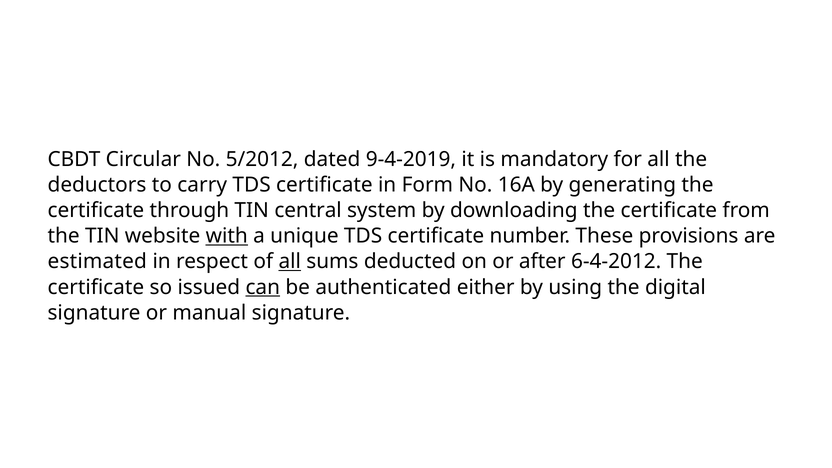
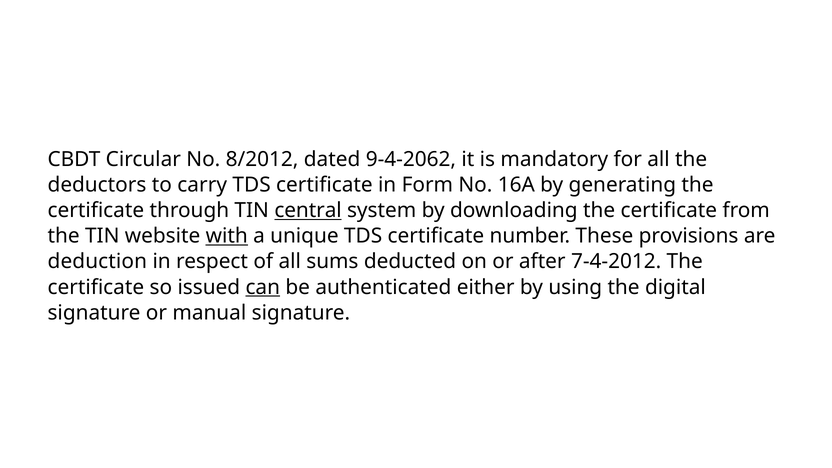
5/2012: 5/2012 -> 8/2012
9-4-2019: 9-4-2019 -> 9-4-2062
central underline: none -> present
estimated: estimated -> deduction
all at (290, 262) underline: present -> none
6-4-2012: 6-4-2012 -> 7-4-2012
